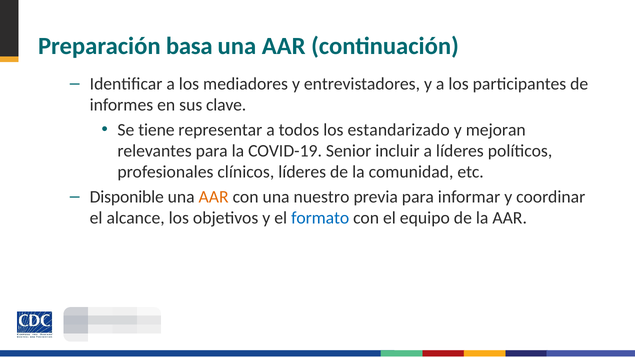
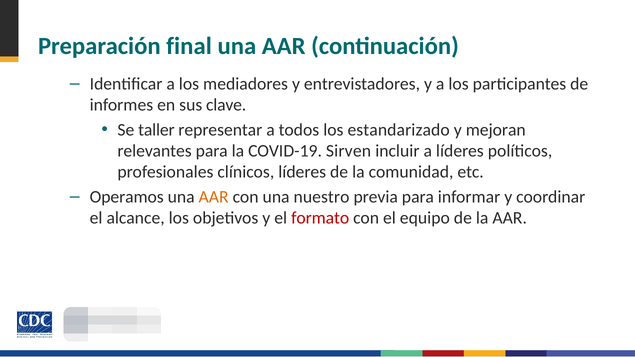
basa: basa -> final
tiene: tiene -> taller
Senior: Senior -> Sirven
Disponible: Disponible -> Operamos
formato colour: blue -> red
